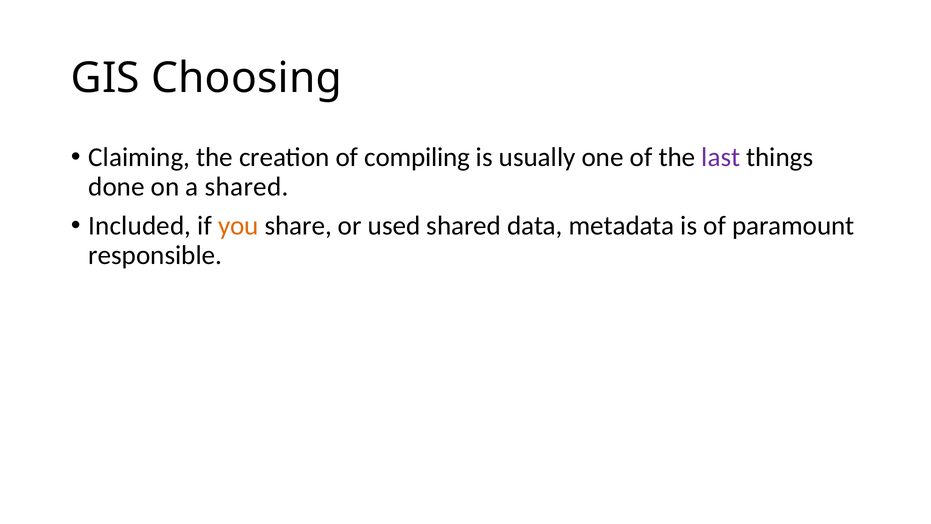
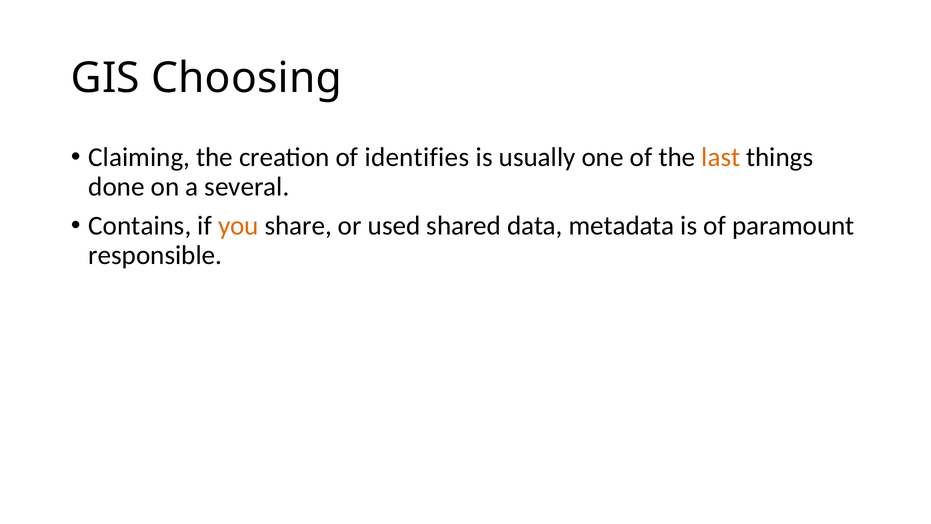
compiling: compiling -> identifies
last colour: purple -> orange
a shared: shared -> several
Included: Included -> Contains
